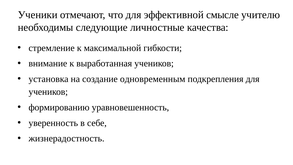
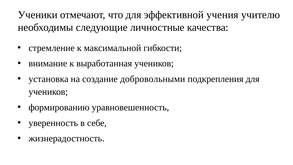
смысле: смысле -> учения
одновременным: одновременным -> добровольными
